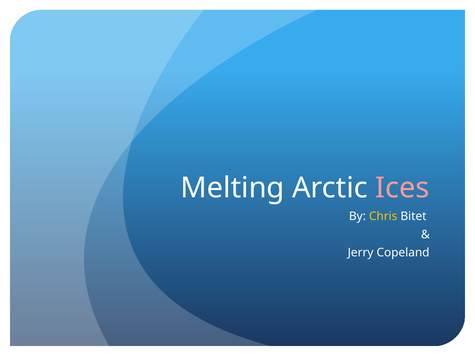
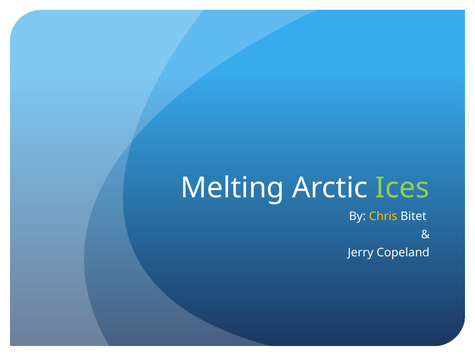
Ices colour: pink -> light green
